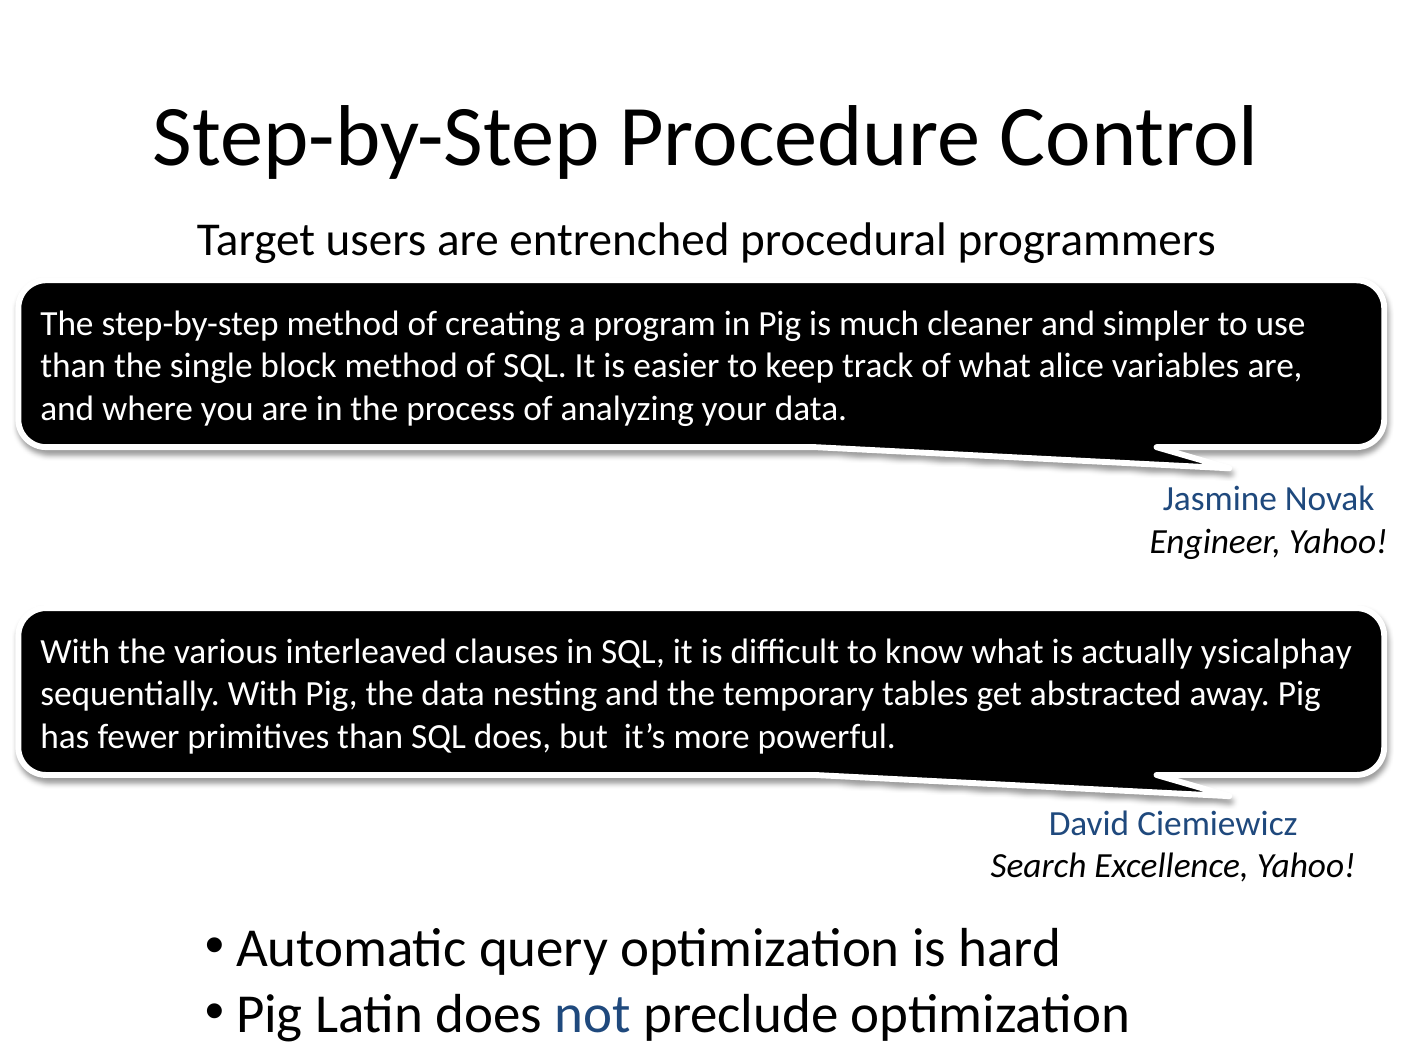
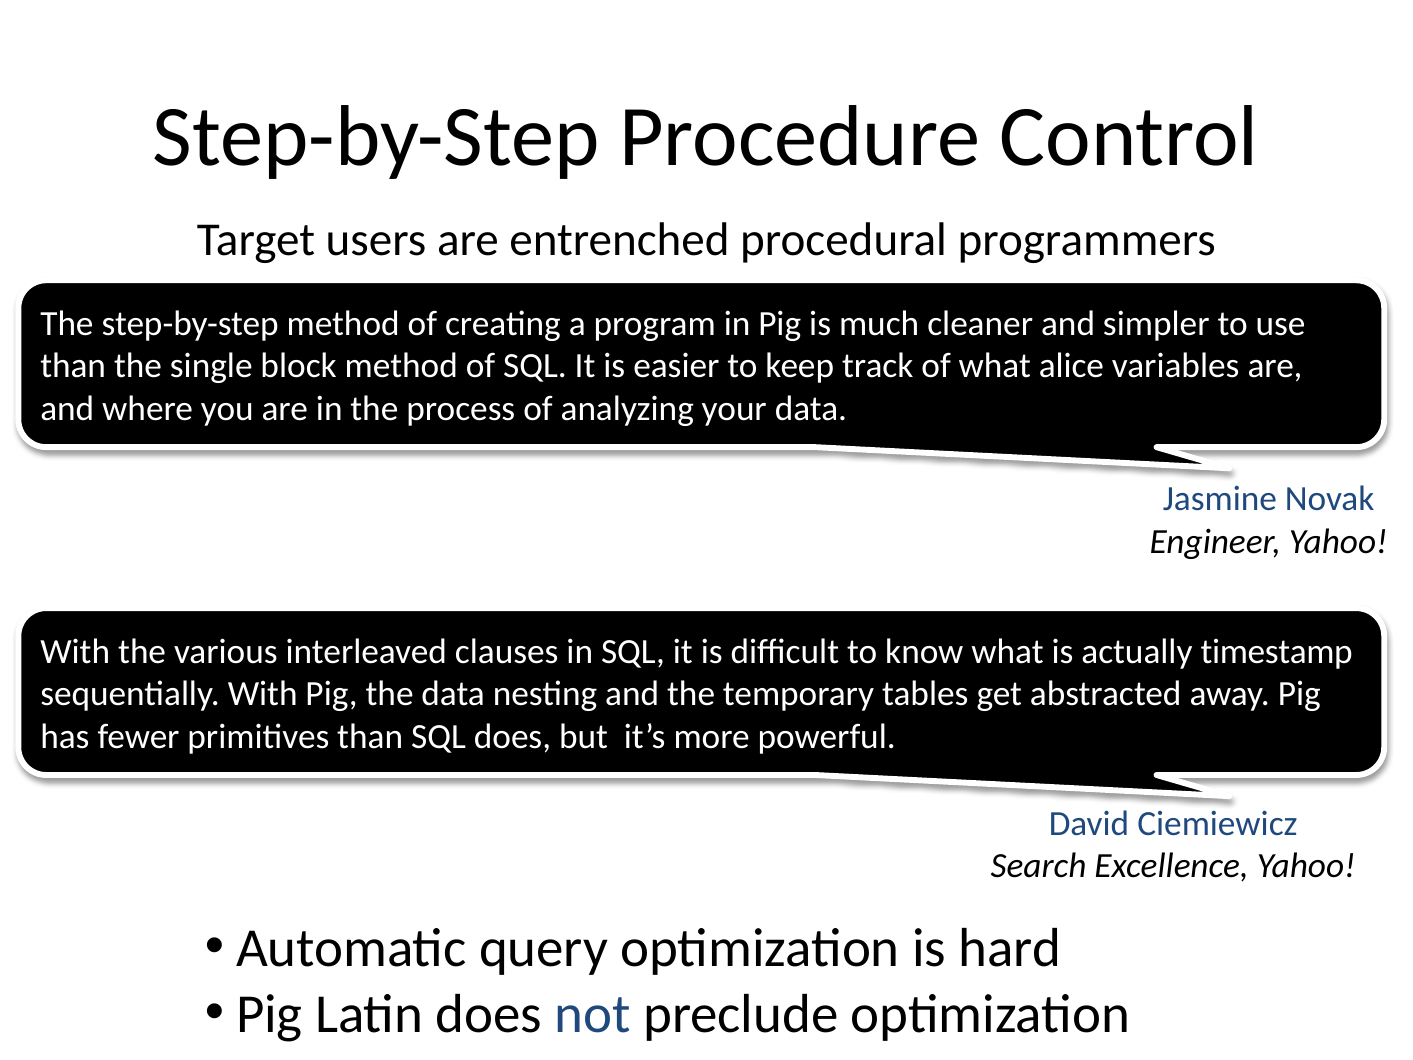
ysicalphay: ysicalphay -> timestamp
